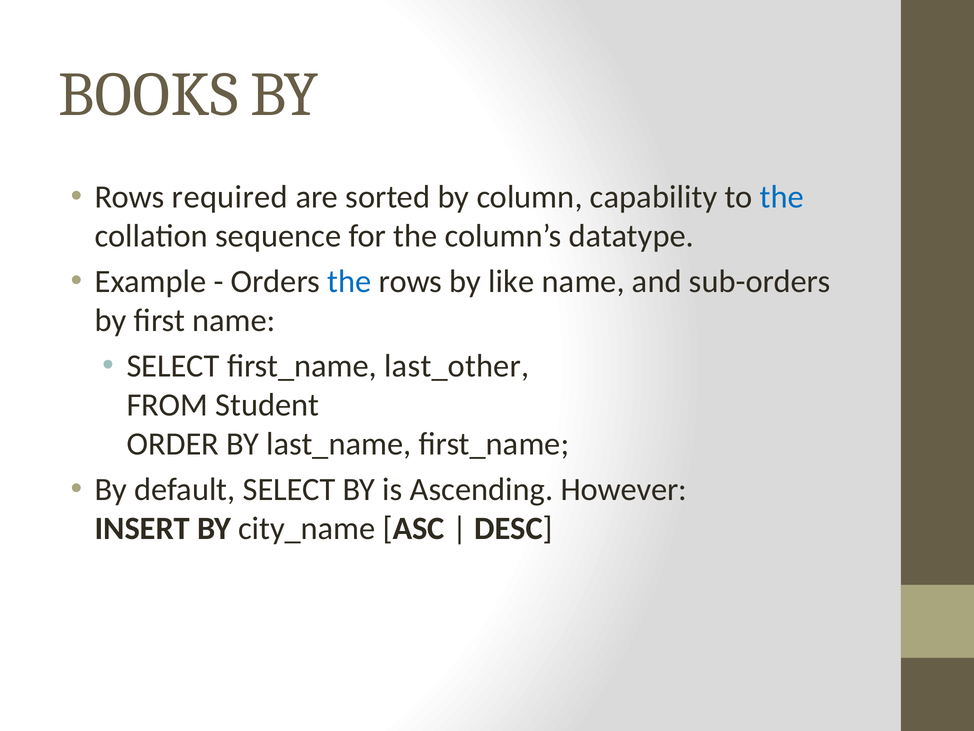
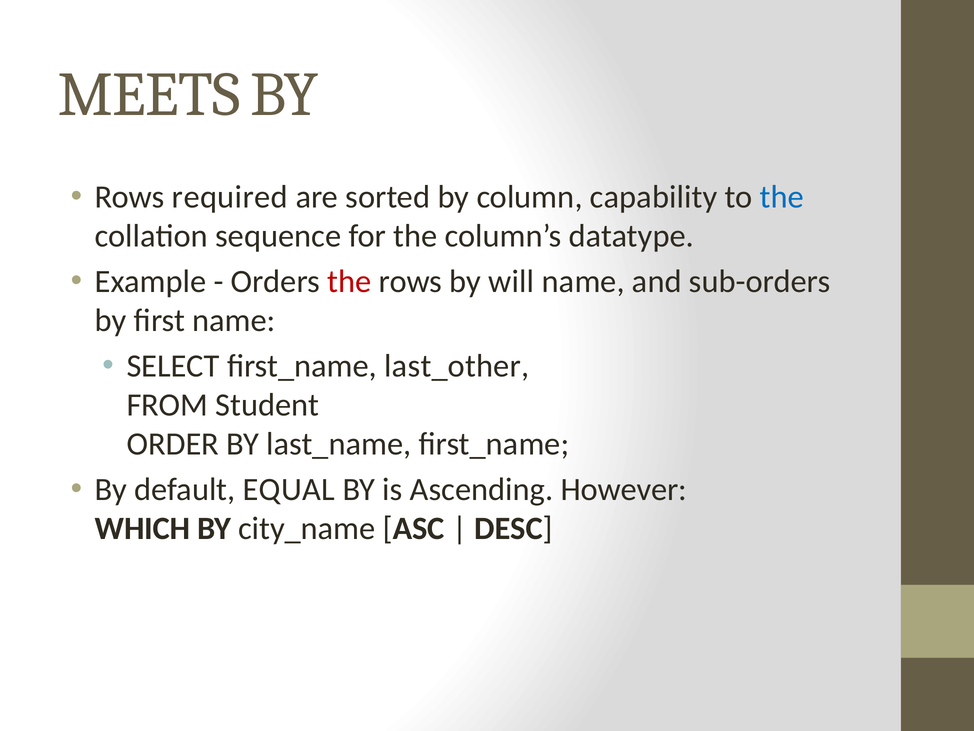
BOOKS: BOOKS -> MEETS
the at (349, 281) colour: blue -> red
like: like -> will
default SELECT: SELECT -> EQUAL
INSERT: INSERT -> WHICH
